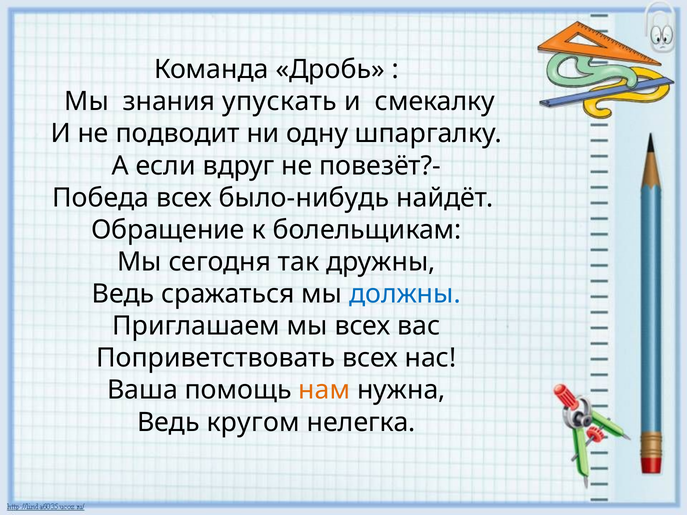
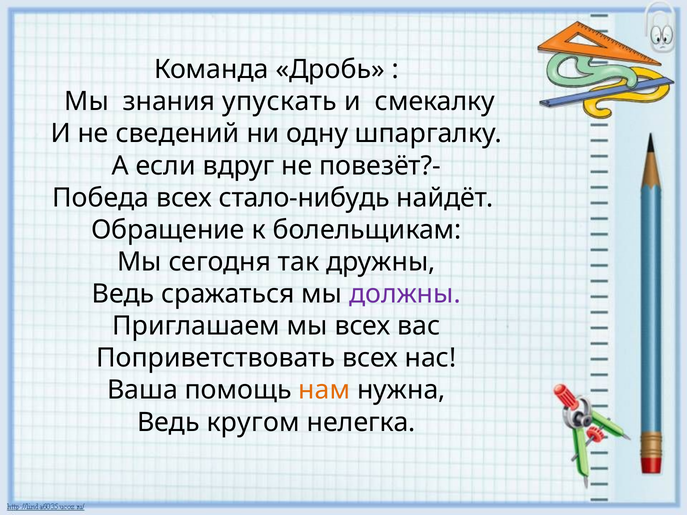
подводит: подводит -> сведений
было-нибудь: было-нибудь -> стало-нибудь
должны colour: blue -> purple
